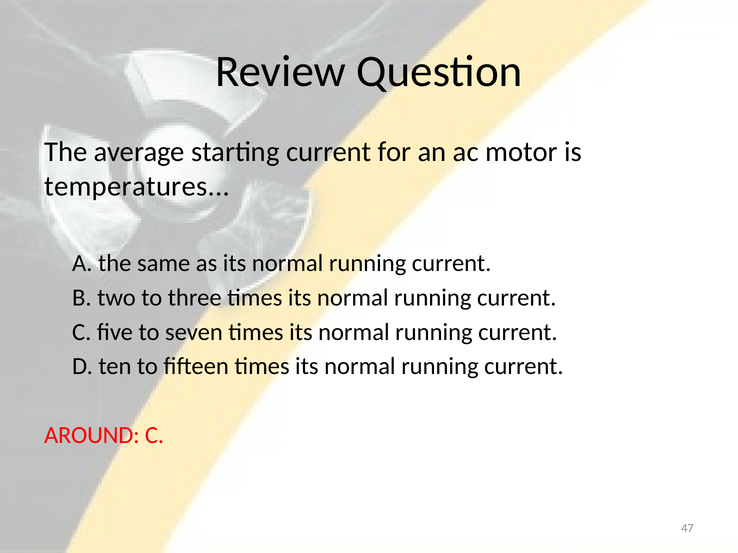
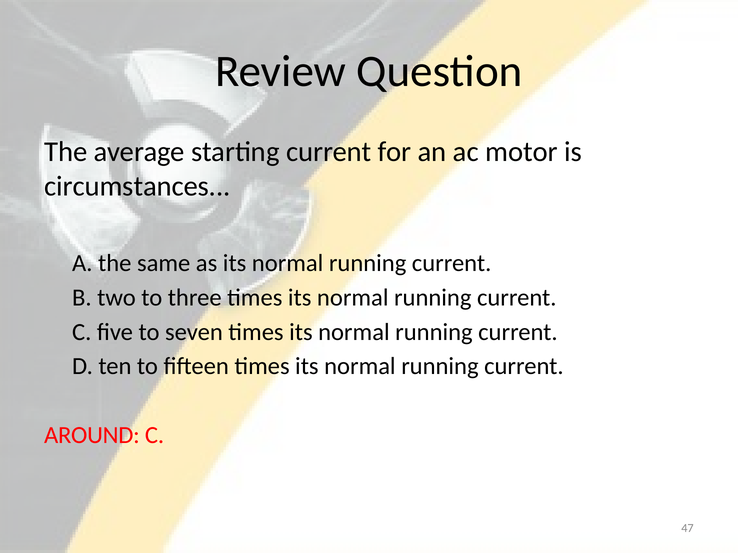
temperatures: temperatures -> circumstances
